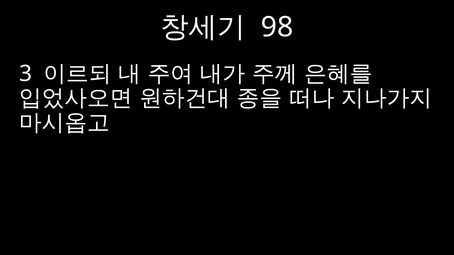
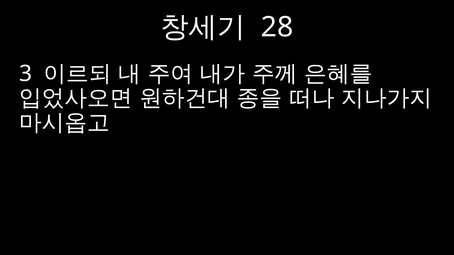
98: 98 -> 28
